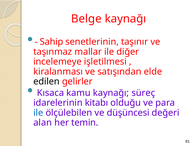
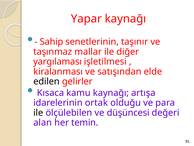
Belge: Belge -> Yapar
incelemeye: incelemeye -> yargılaması
süreç: süreç -> artışa
kitabı: kitabı -> ortak
ile at (38, 112) colour: blue -> black
